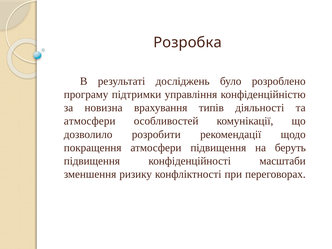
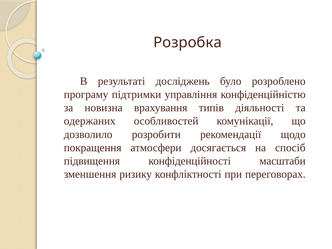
атмосфери at (90, 121): атмосфери -> одержаних
атмосфери підвищення: підвищення -> досягається
беруть: беруть -> спосіб
